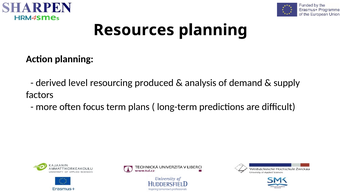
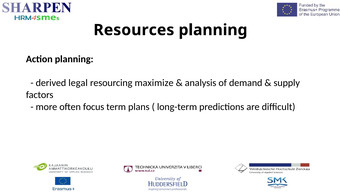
level: level -> legal
produced: produced -> maximize
